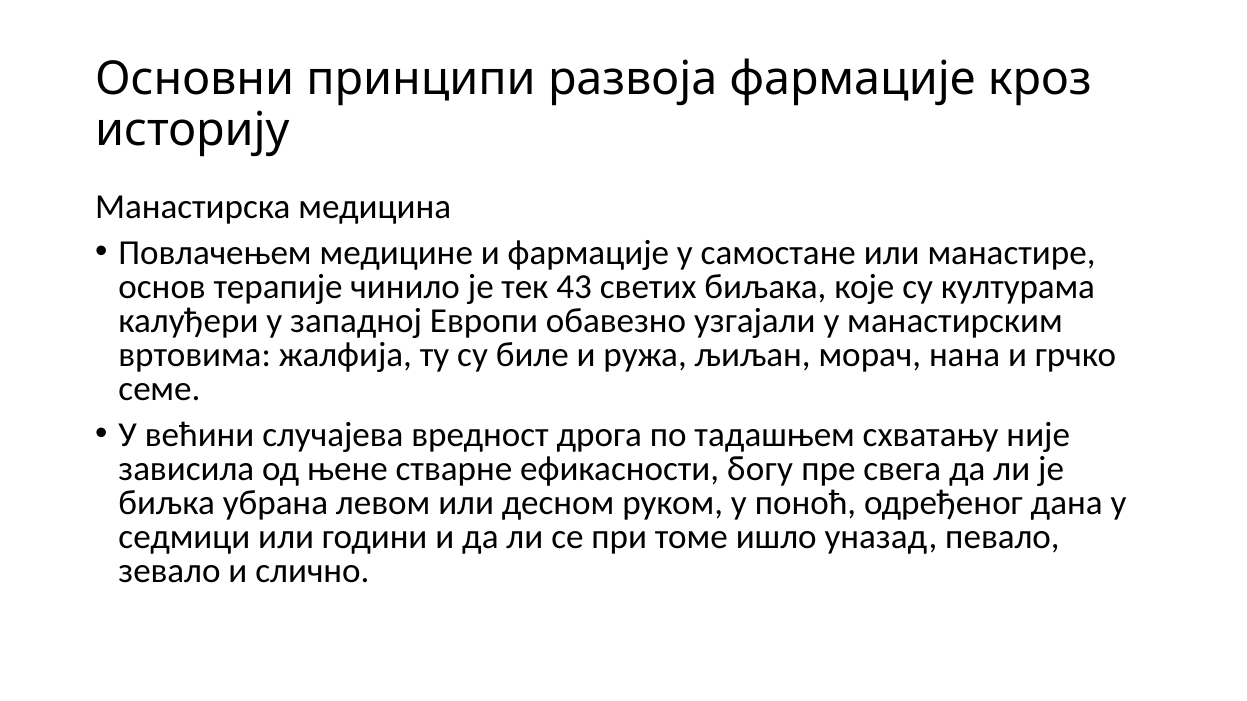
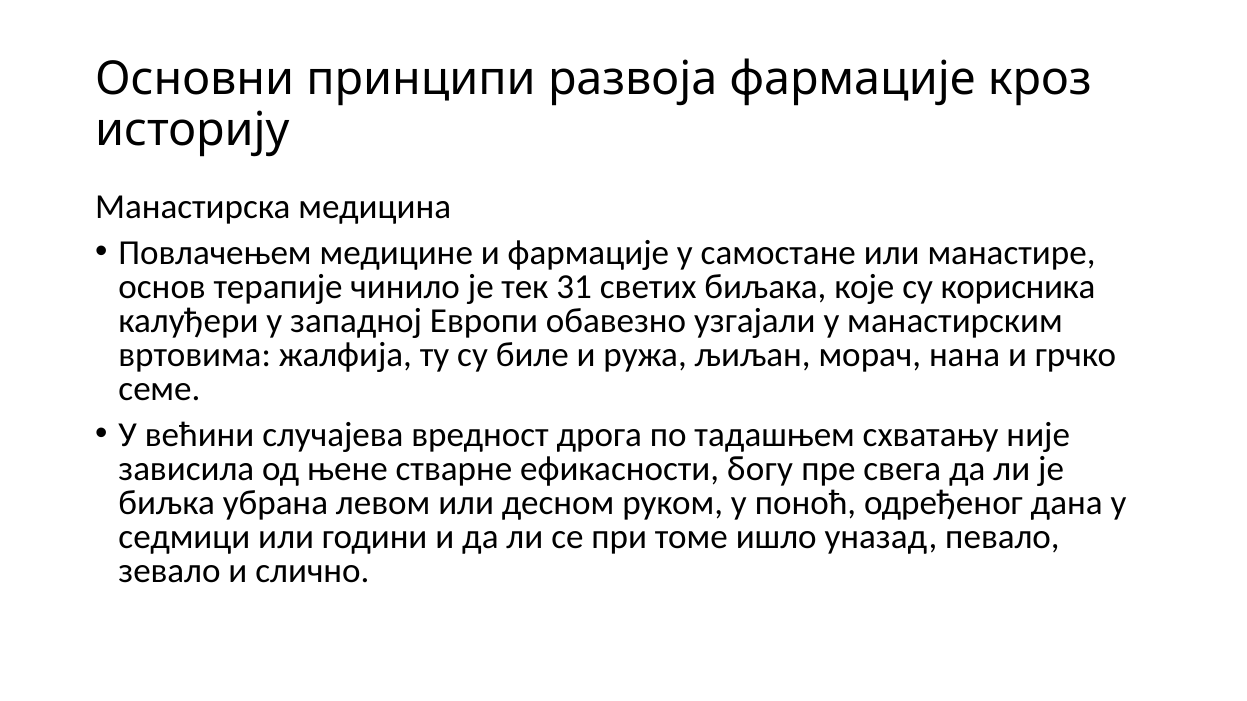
43: 43 -> 31
културама: културама -> корисника
